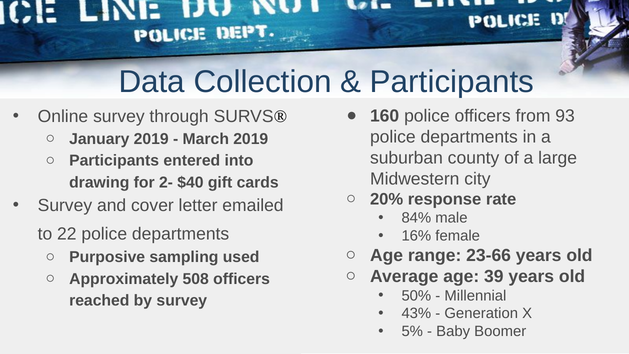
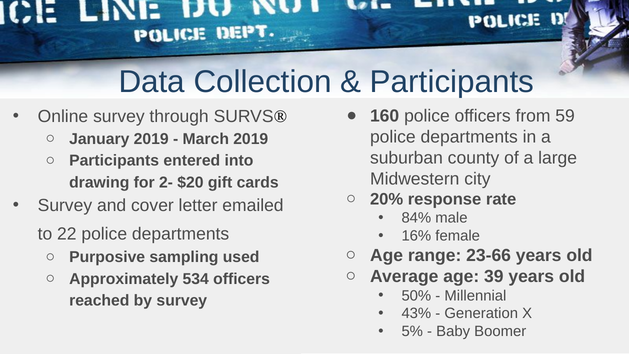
93: 93 -> 59
$40: $40 -> $20
508: 508 -> 534
